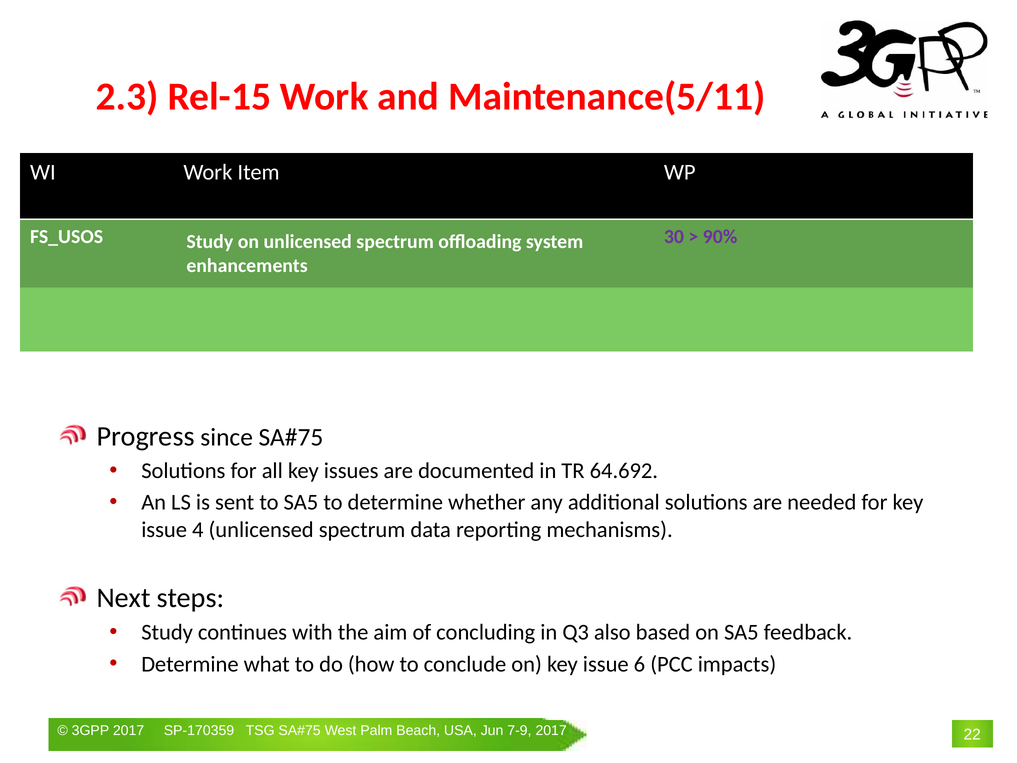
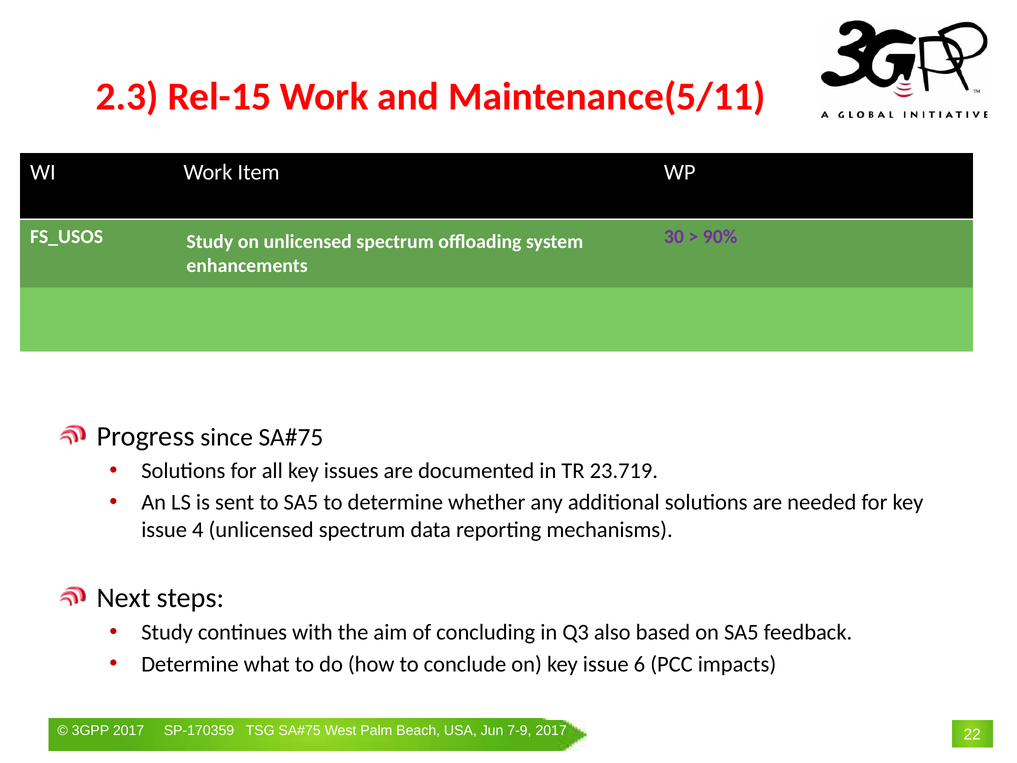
64.692: 64.692 -> 23.719
